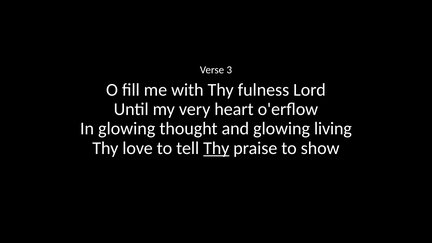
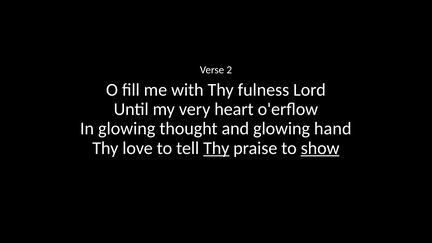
3: 3 -> 2
living: living -> hand
show underline: none -> present
